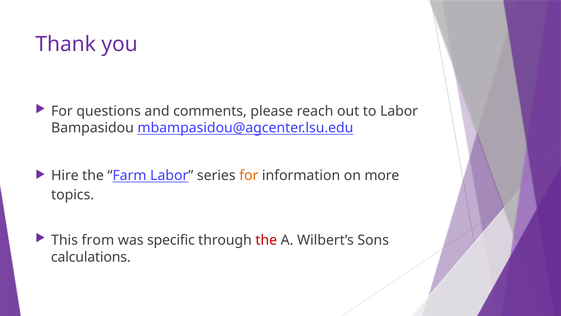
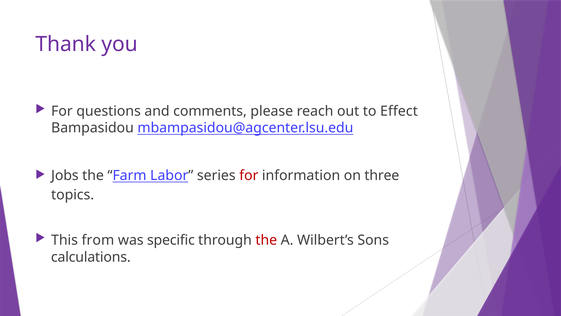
to Labor: Labor -> Effect
Hire: Hire -> Jobs
for at (249, 175) colour: orange -> red
more: more -> three
